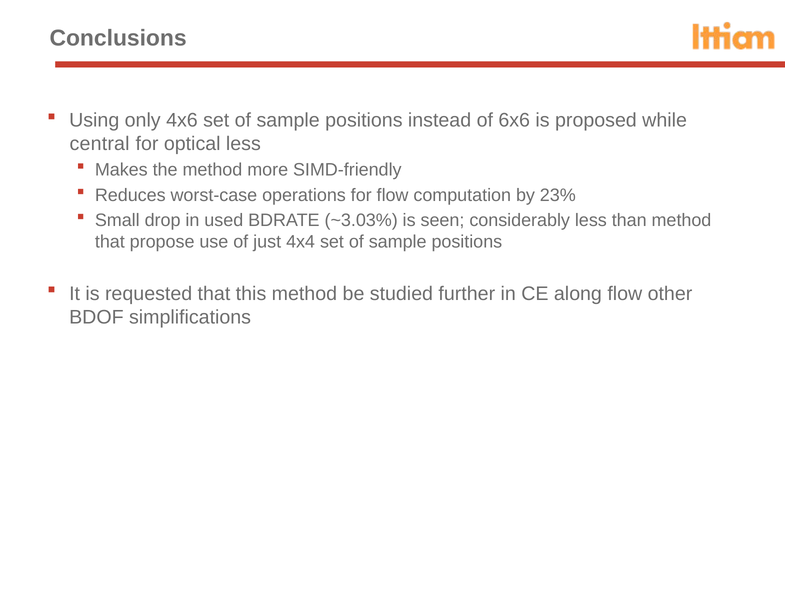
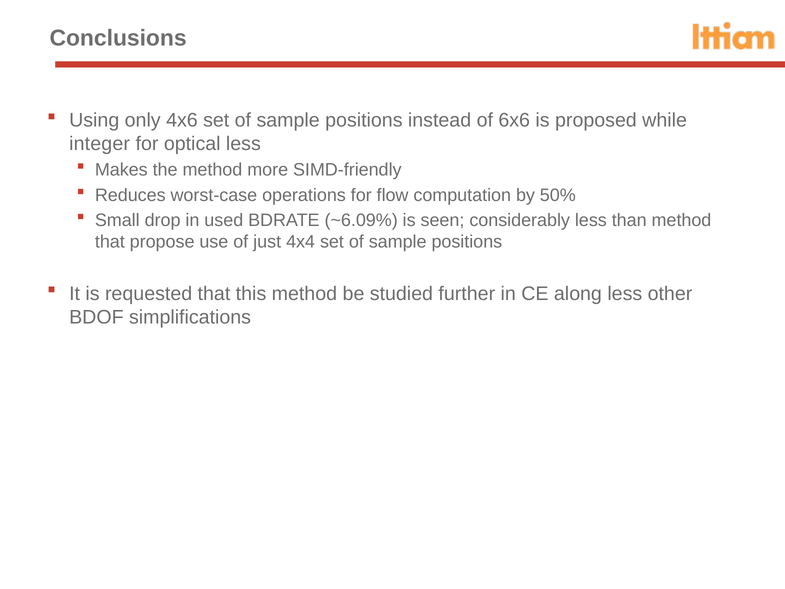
central: central -> integer
23%: 23% -> 50%
~3.03%: ~3.03% -> ~6.09%
along flow: flow -> less
